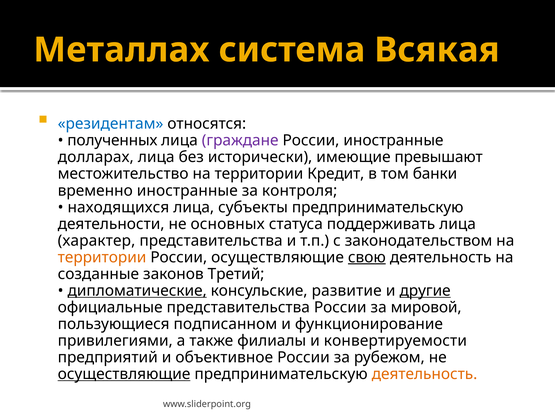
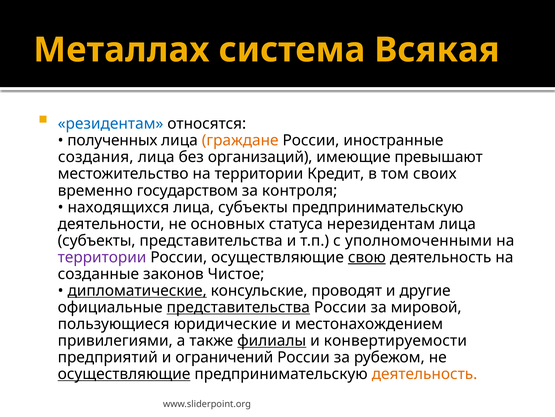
граждане colour: purple -> orange
долларах: долларах -> создания
исторически: исторически -> организаций
банки: банки -> своих
временно иностранные: иностранные -> государством
поддерживать: поддерживать -> нерезидентам
характер at (97, 240): характер -> субъекты
законодательством: законодательством -> уполномоченными
территории at (102, 257) colour: orange -> purple
Третий: Третий -> Чистое
развитие: развитие -> проводят
другие underline: present -> none
представительства at (238, 307) underline: none -> present
подписанном: подписанном -> юридические
функционирование: функционирование -> местонахождением
филиалы underline: none -> present
объективное: объективное -> ограничений
